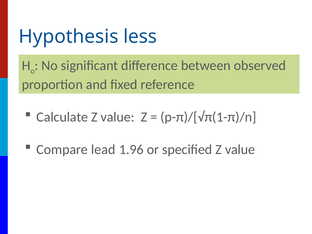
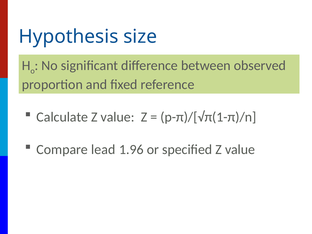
less: less -> size
